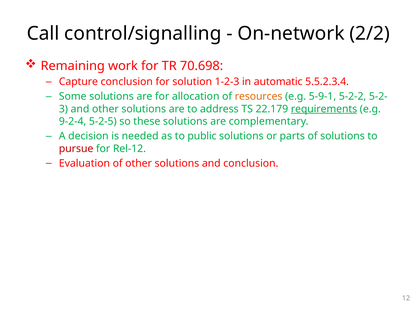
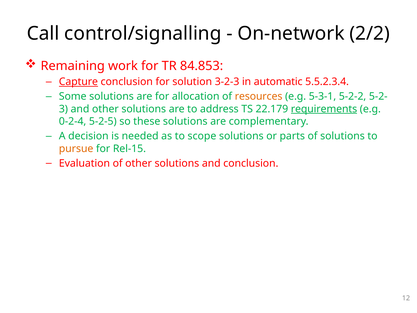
70.698: 70.698 -> 84.853
Capture underline: none -> present
1-2-3: 1-2-3 -> 3-2-3
5-9-1: 5-9-1 -> 5-3-1
9-2-4: 9-2-4 -> 0-2-4
public: public -> scope
pursue colour: red -> orange
Rel-12: Rel-12 -> Rel-15
